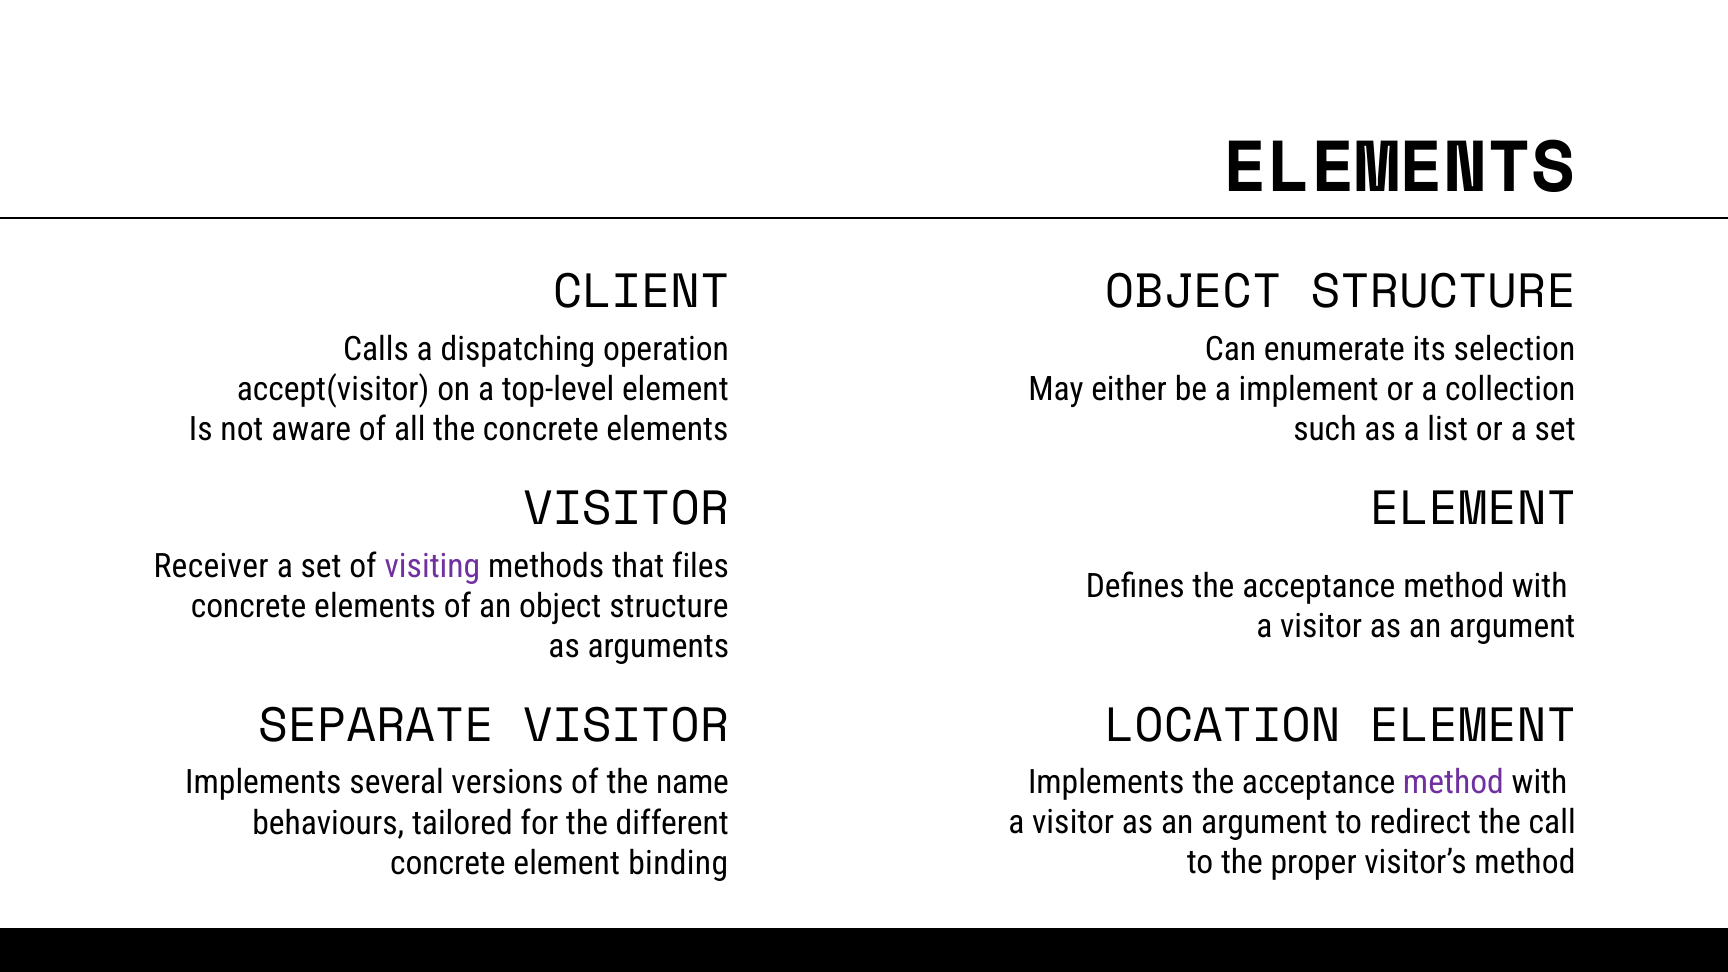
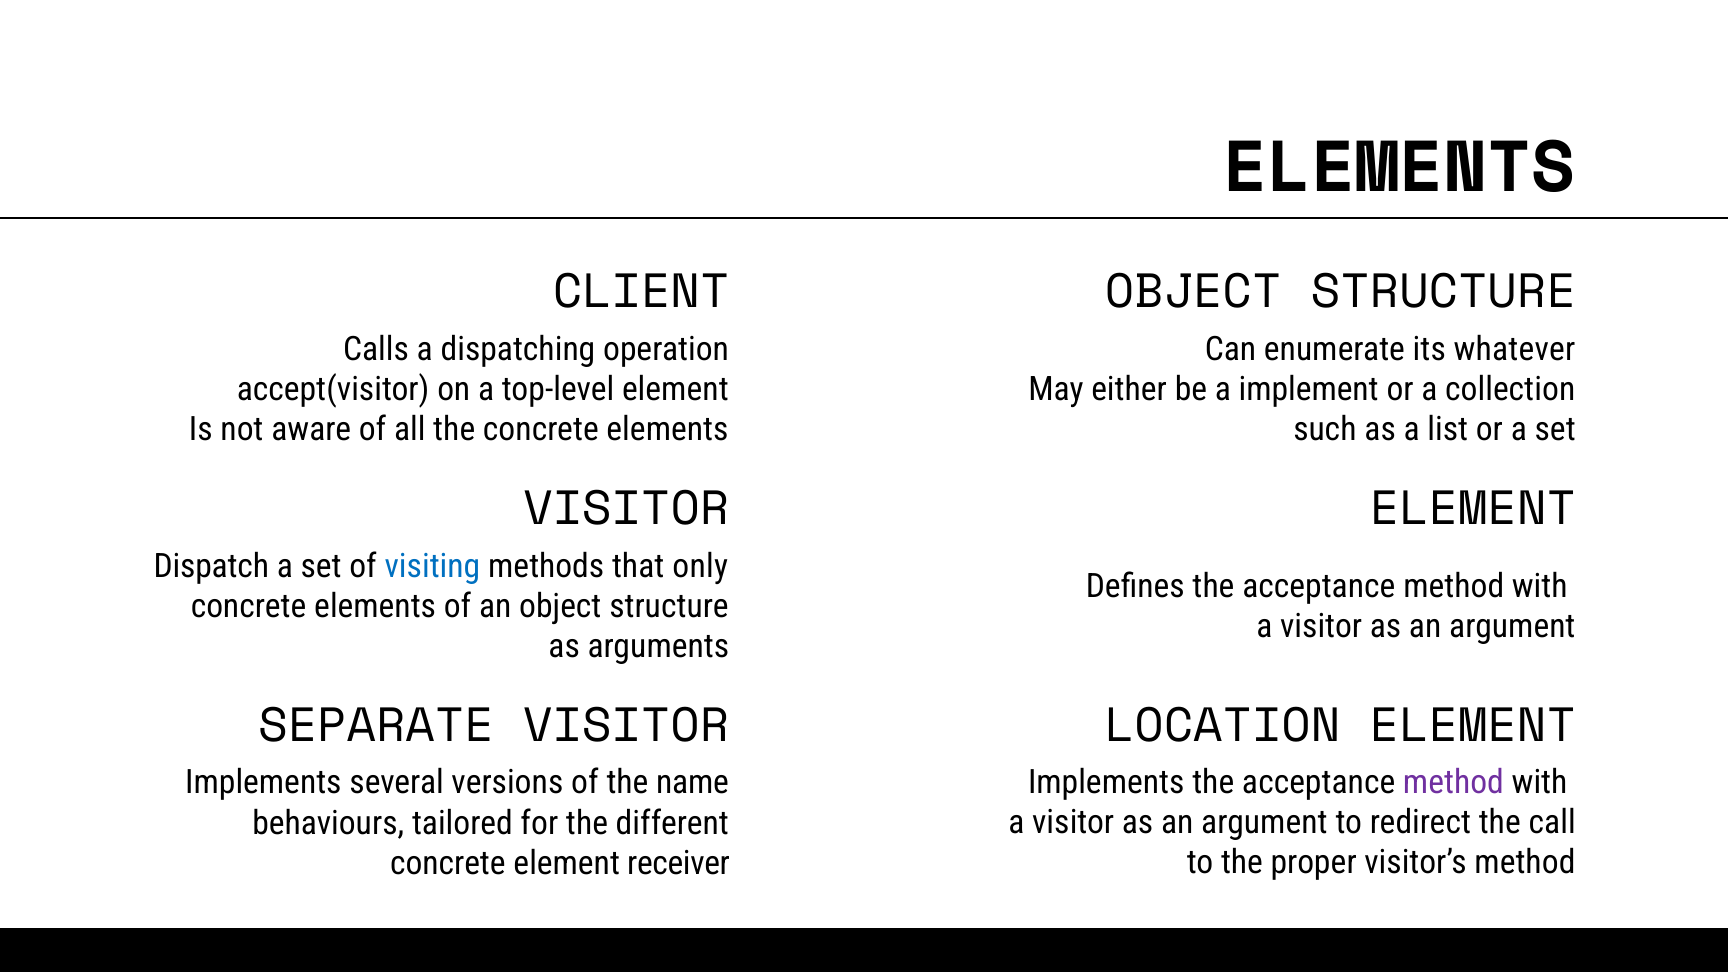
selection: selection -> whatever
Receiver: Receiver -> Dispatch
visiting colour: purple -> blue
files: files -> only
binding: binding -> receiver
